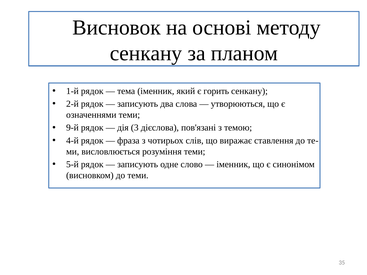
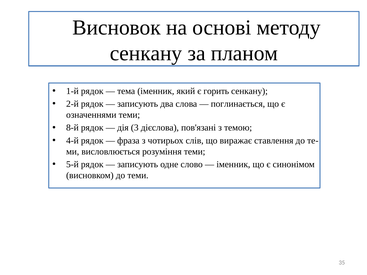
утворюються: утворюються -> поглинається
9-й: 9-й -> 8-й
